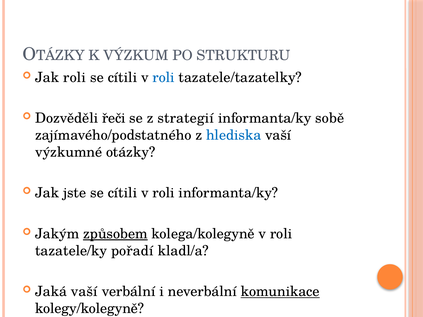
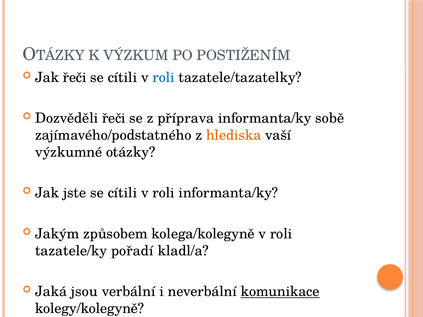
STRUKTURU: STRUKTURU -> POSTIŽENÍM
Jak roli: roli -> řeči
strategií: strategií -> příprava
hlediska colour: blue -> orange
způsobem underline: present -> none
Jaká vaší: vaší -> jsou
